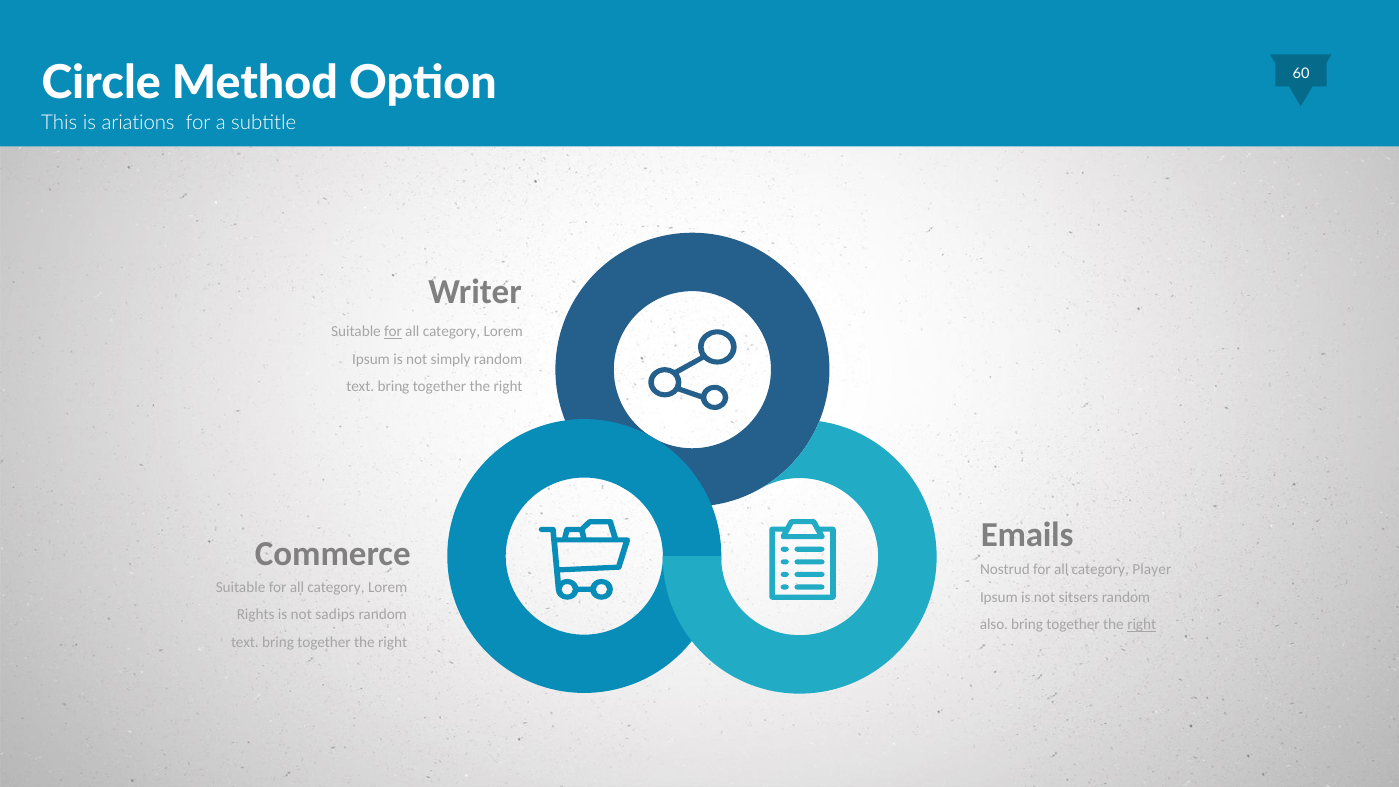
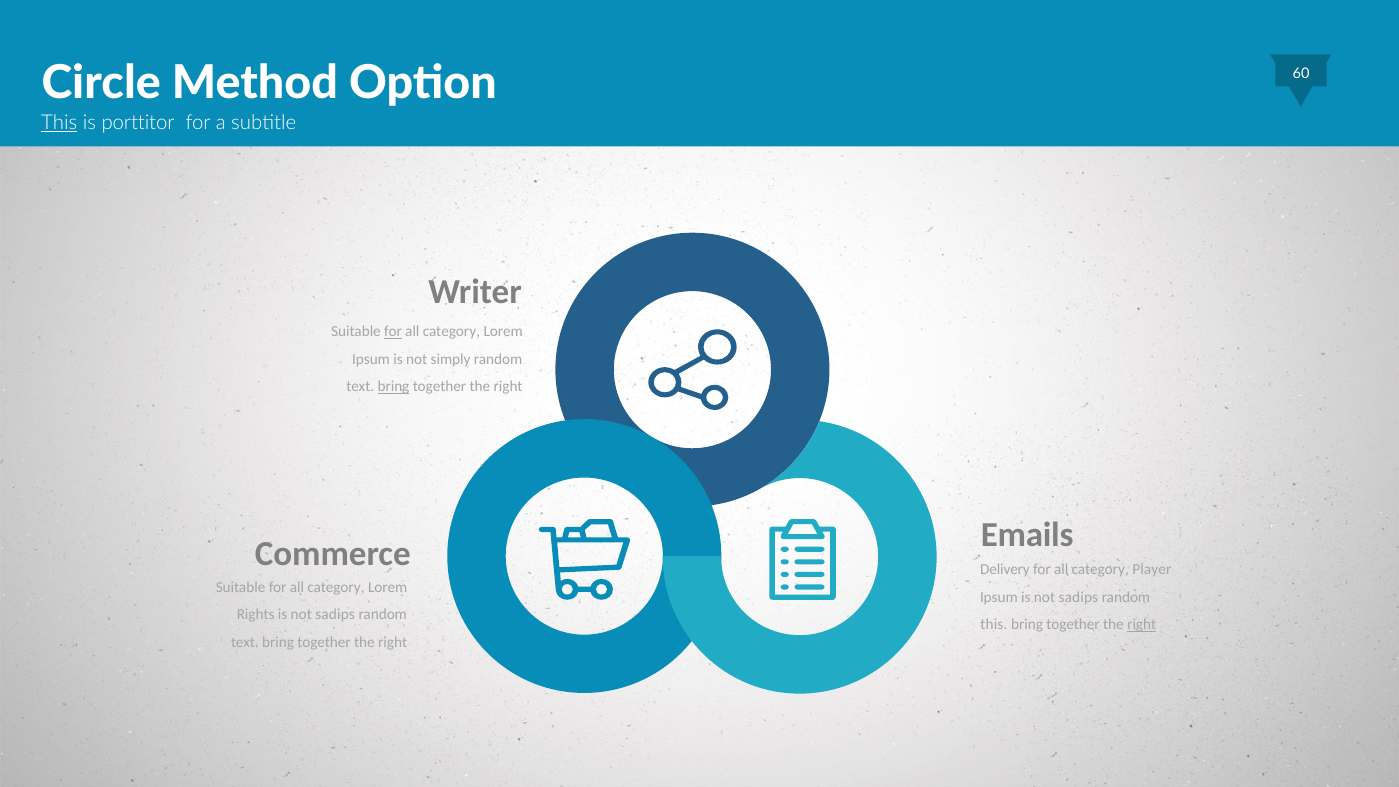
This at (59, 123) underline: none -> present
ariations: ariations -> porttitor
bring at (393, 386) underline: none -> present
Nostrud: Nostrud -> Delivery
Ipsum is not sitsers: sitsers -> sadips
also at (994, 625): also -> this
